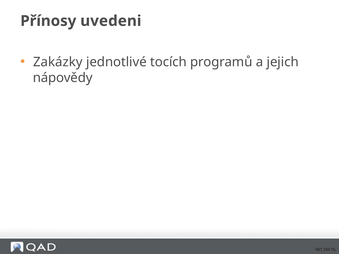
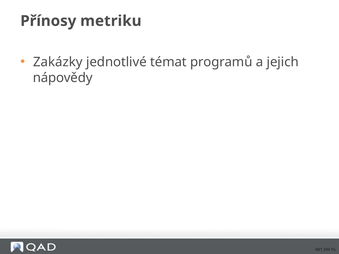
uvedeni: uvedeni -> metriku
tocích: tocích -> témat
